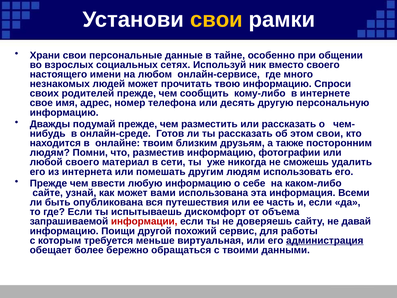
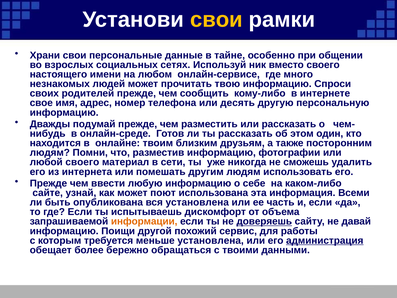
этом свои: свои -> один
вами: вами -> поют
вся путешествия: путешествия -> установлена
информации colour: red -> orange
доверяешь underline: none -> present
меньше виртуальная: виртуальная -> установлена
